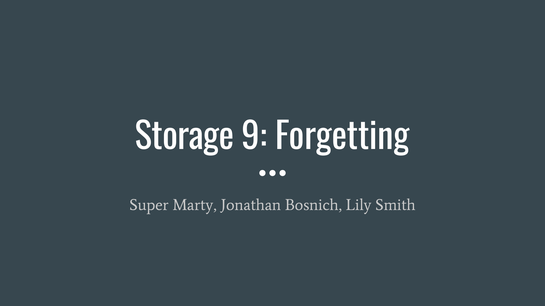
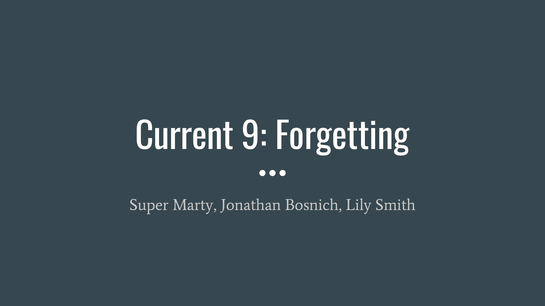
Storage: Storage -> Current
